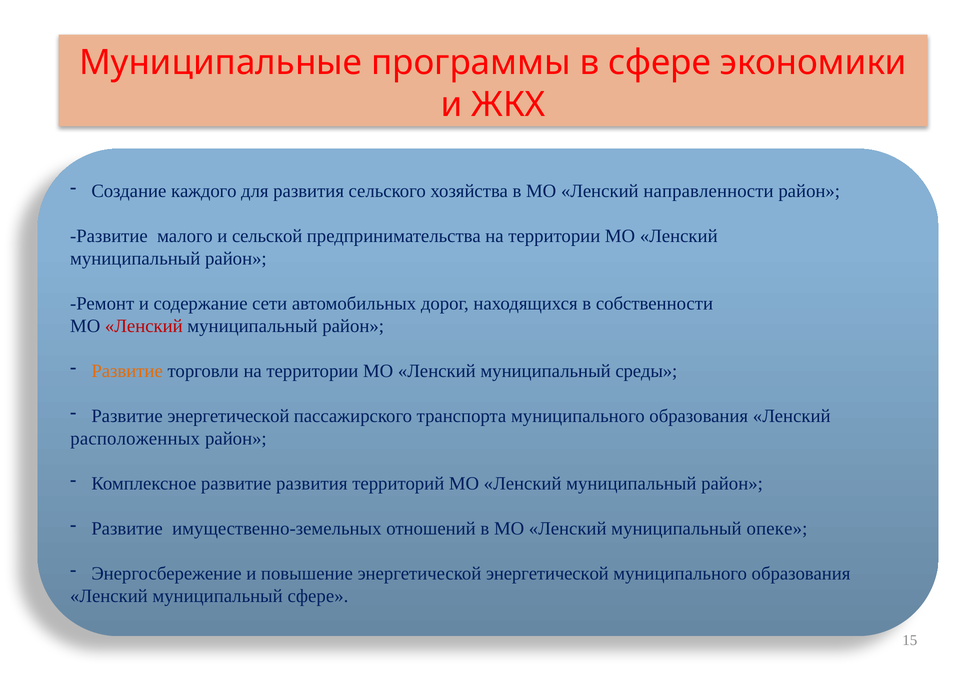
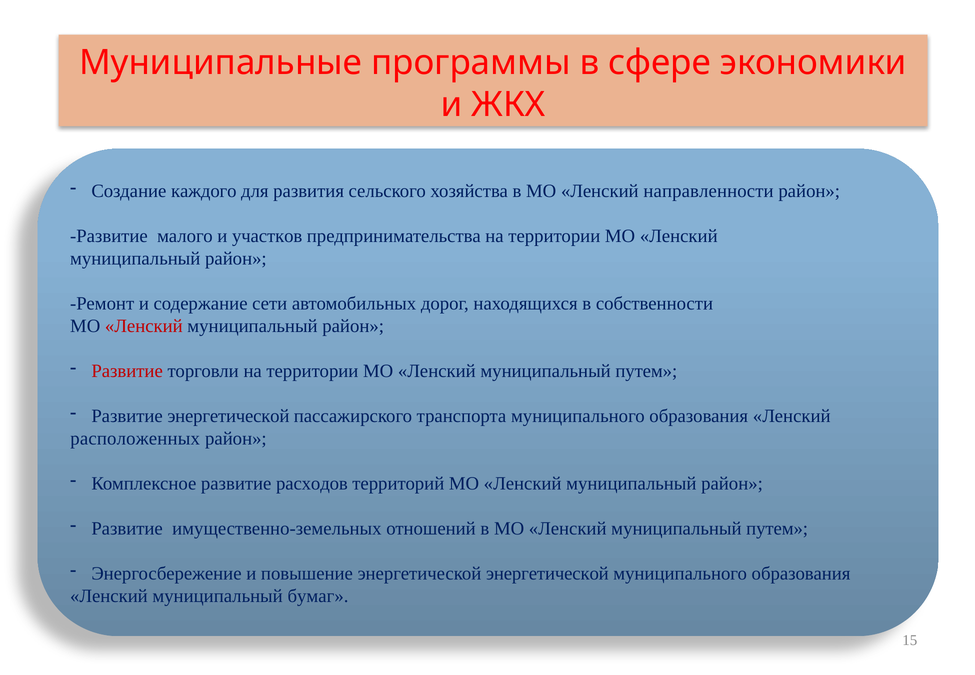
сельской: сельской -> участков
Развитие at (127, 371) colour: orange -> red
среды at (646, 371): среды -> путем
развитие развития: развития -> расходов
опеке at (777, 529): опеке -> путем
муниципальный сфере: сфере -> бумаг
